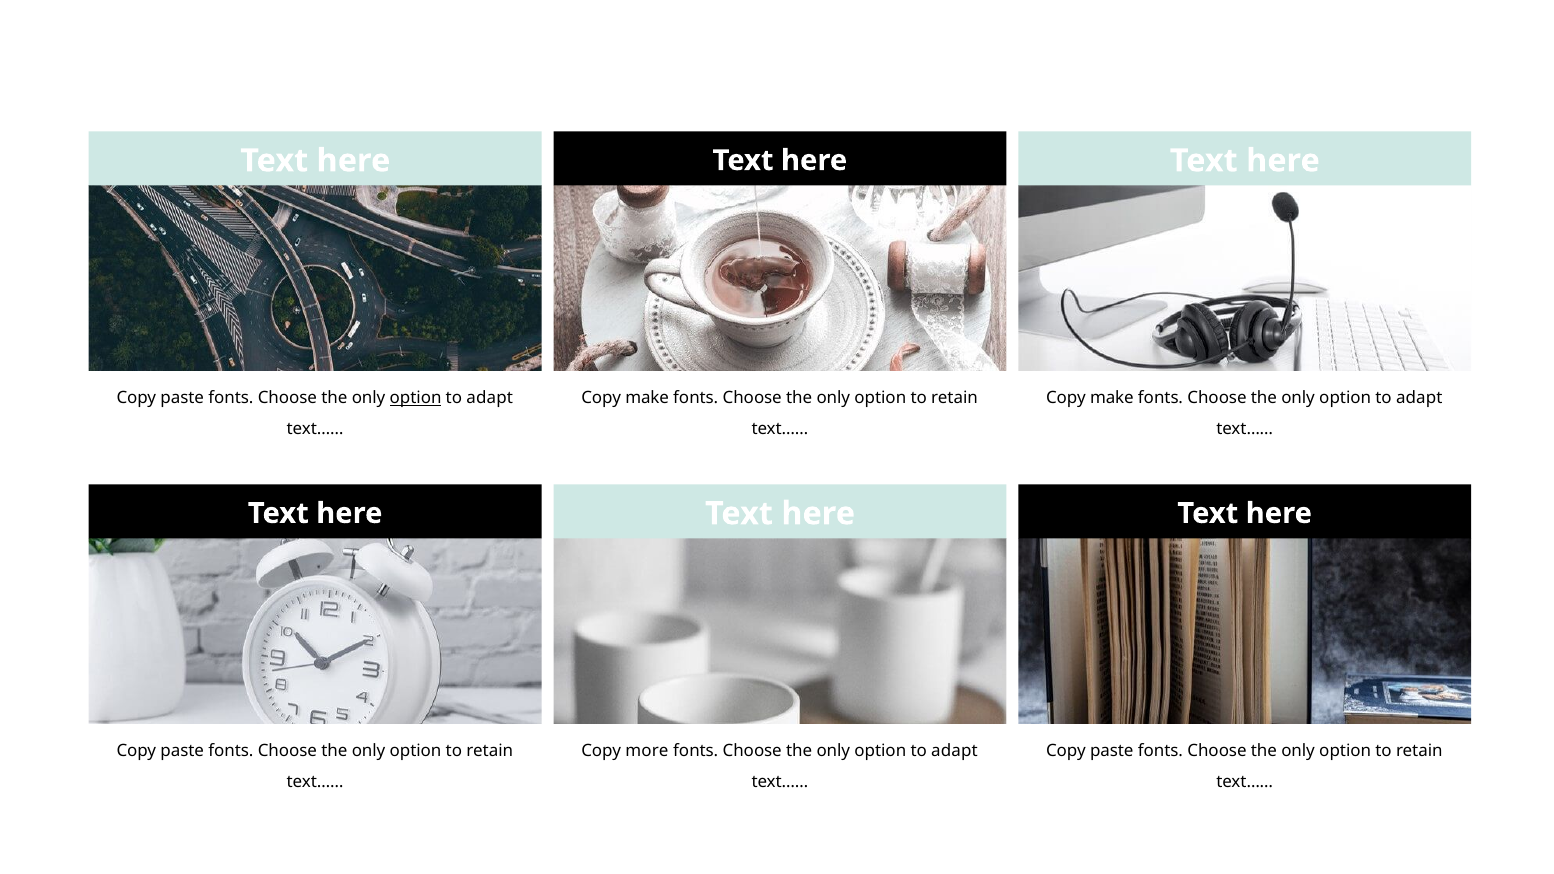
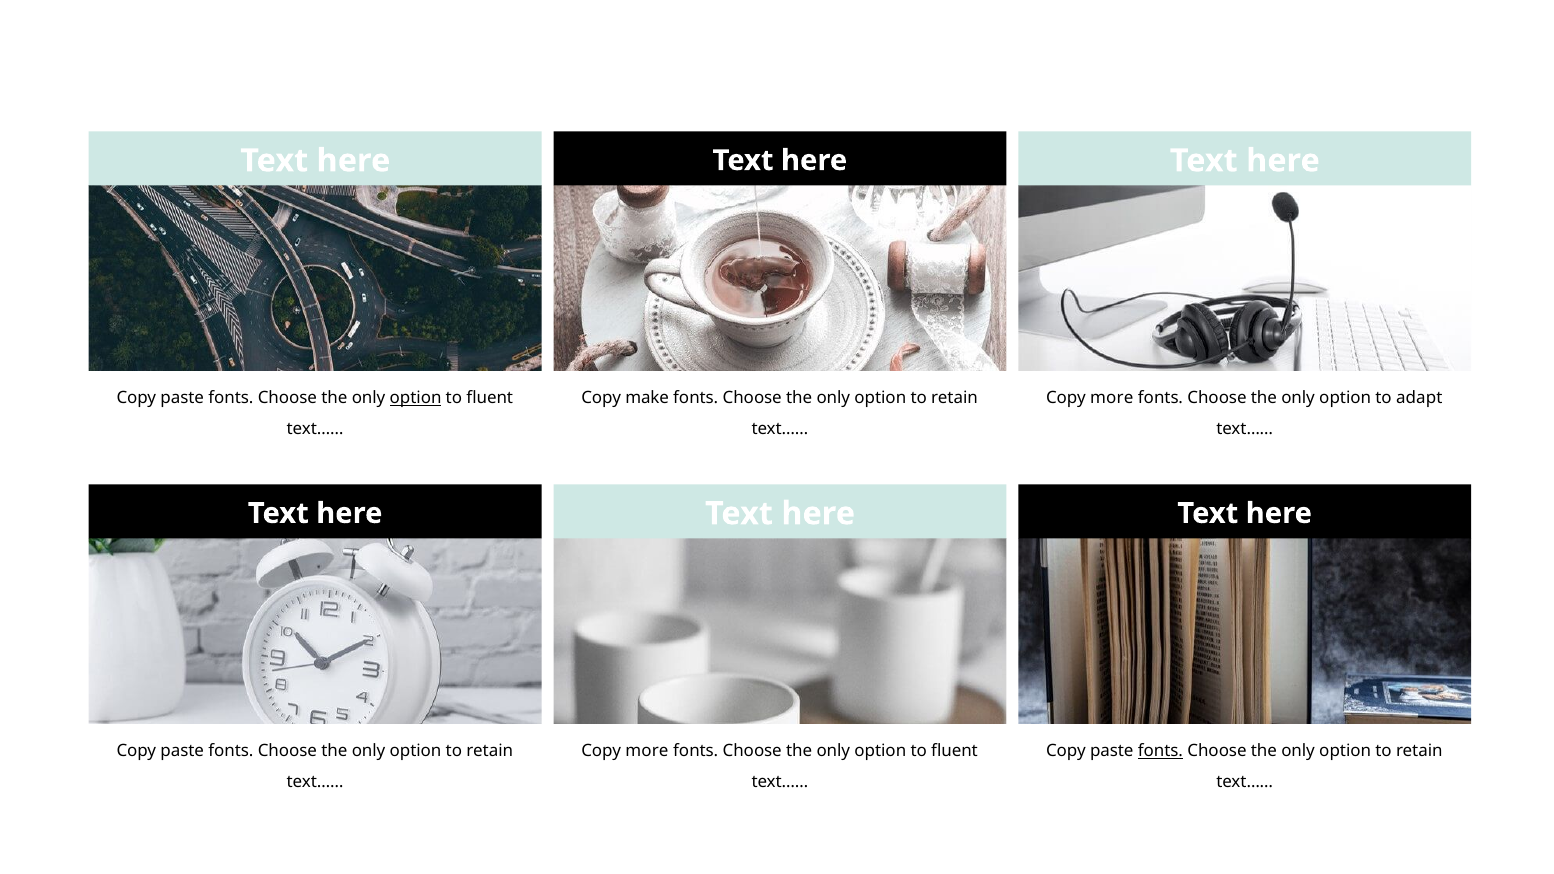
adapt at (490, 398): adapt -> fluent
make at (1112, 398): make -> more
adapt at (954, 751): adapt -> fluent
fonts at (1160, 751) underline: none -> present
